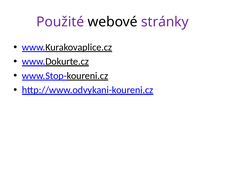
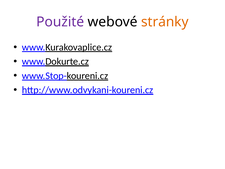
stránky colour: purple -> orange
